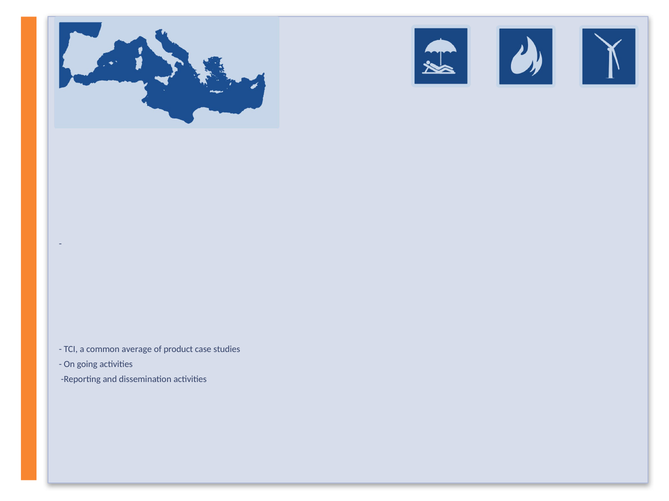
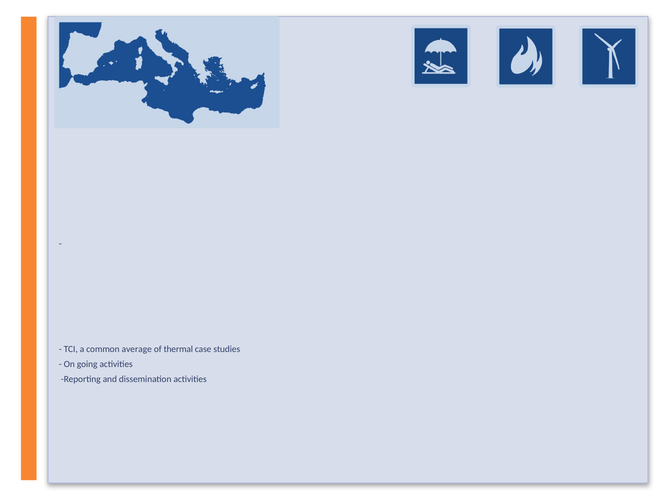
product: product -> thermal
